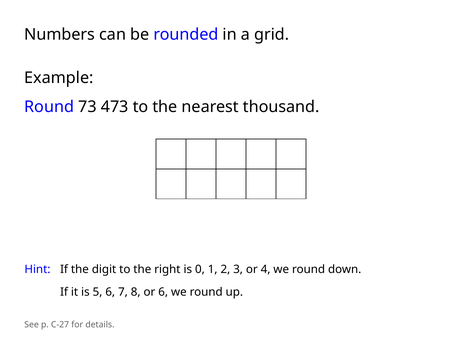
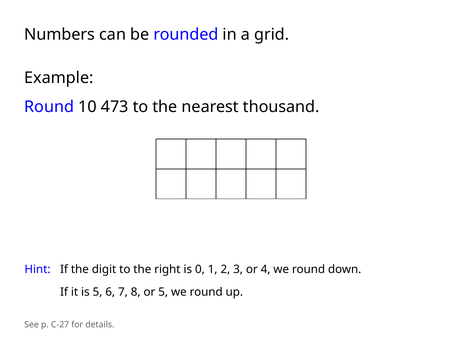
73: 73 -> 10
or 6: 6 -> 5
